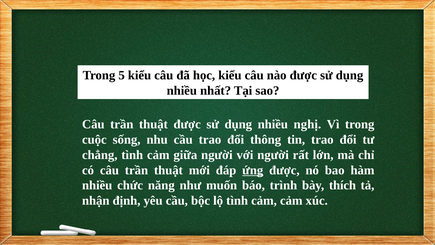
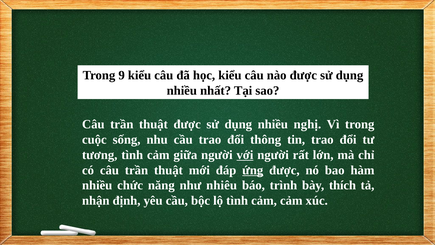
5: 5 -> 9
chẳng: chẳng -> tương
với underline: none -> present
muốn: muốn -> nhiêu
